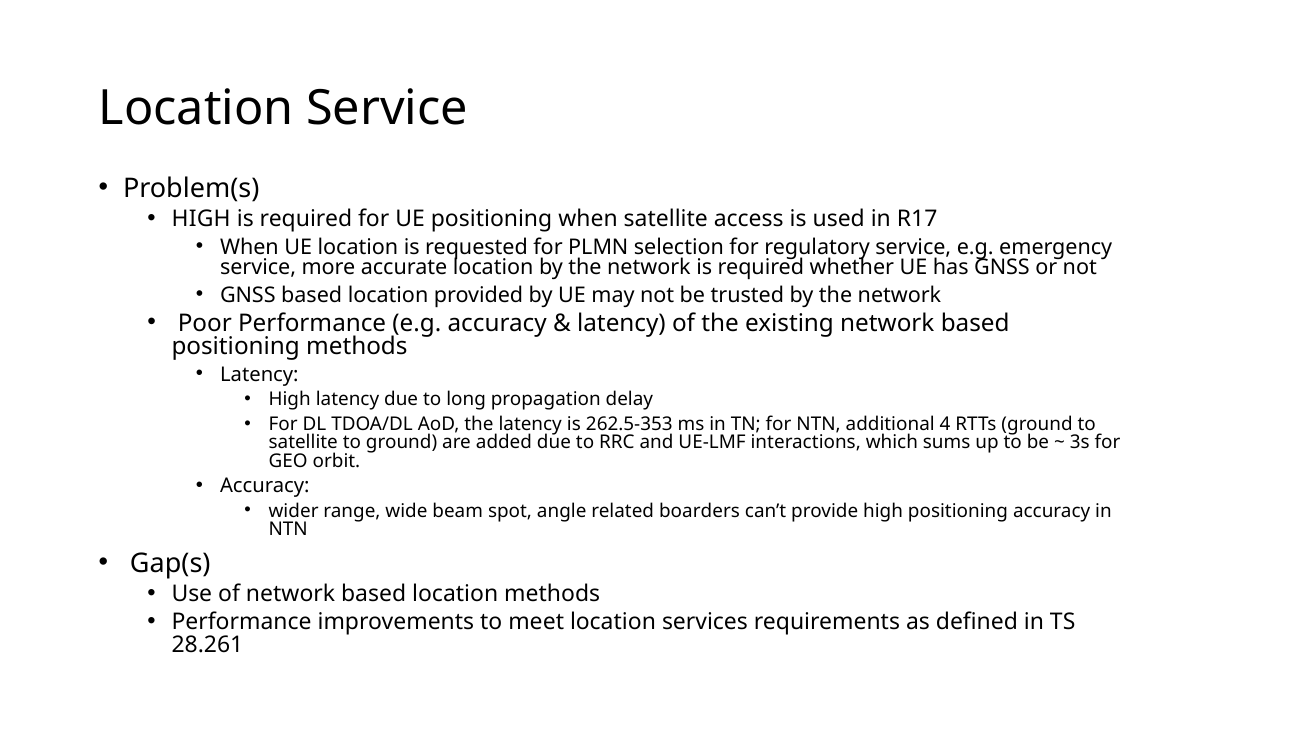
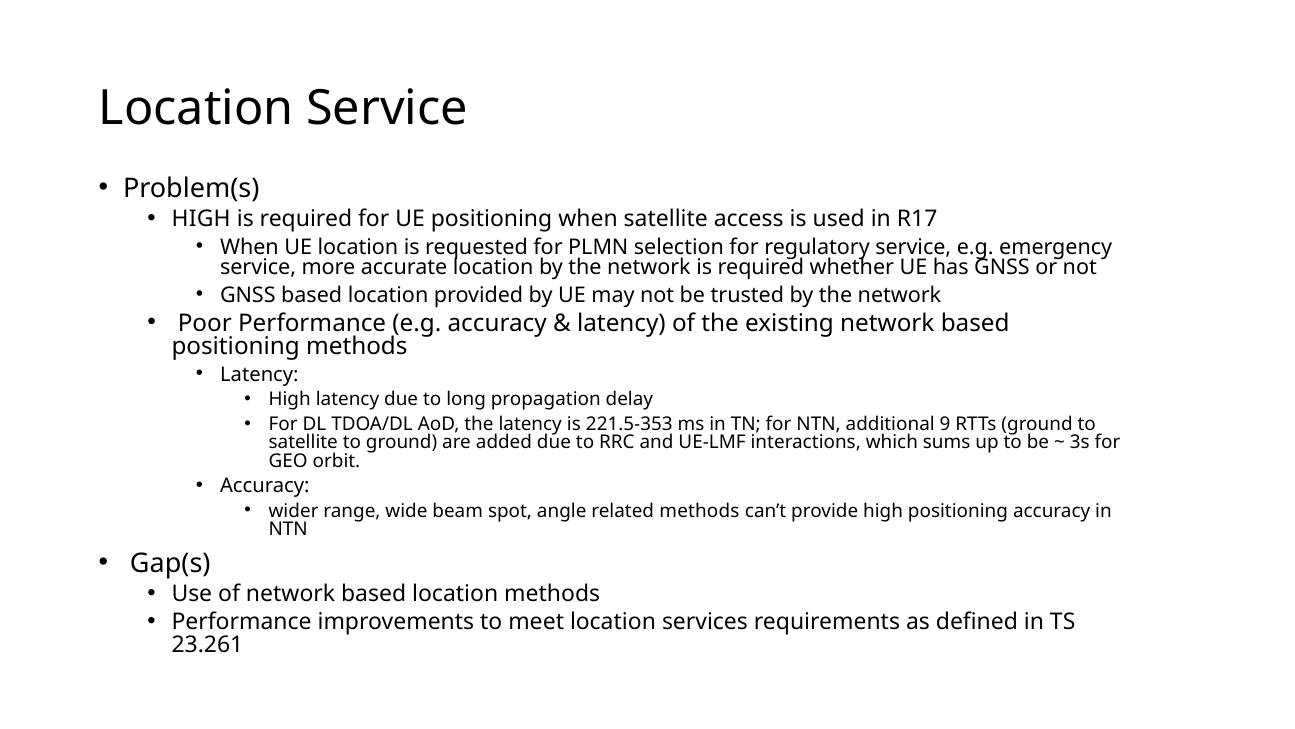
262.5-353: 262.5-353 -> 221.5-353
4: 4 -> 9
related boarders: boarders -> methods
28.261: 28.261 -> 23.261
